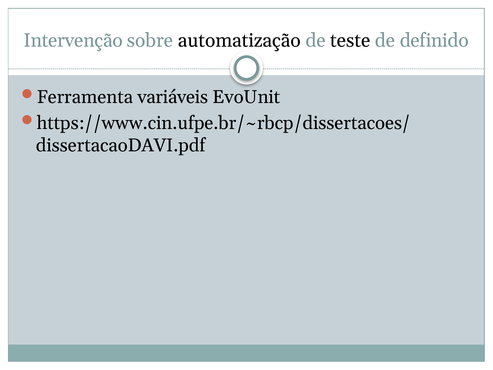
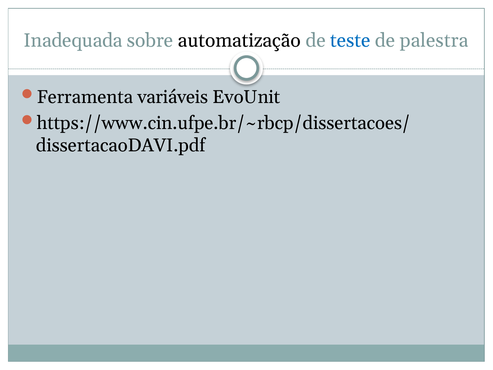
Intervenção: Intervenção -> Inadequada
teste colour: black -> blue
definido: definido -> palestra
